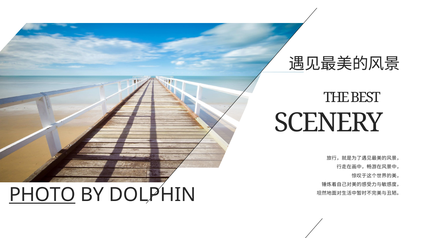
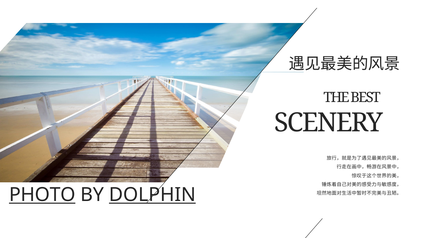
DOLPHIN underline: none -> present
